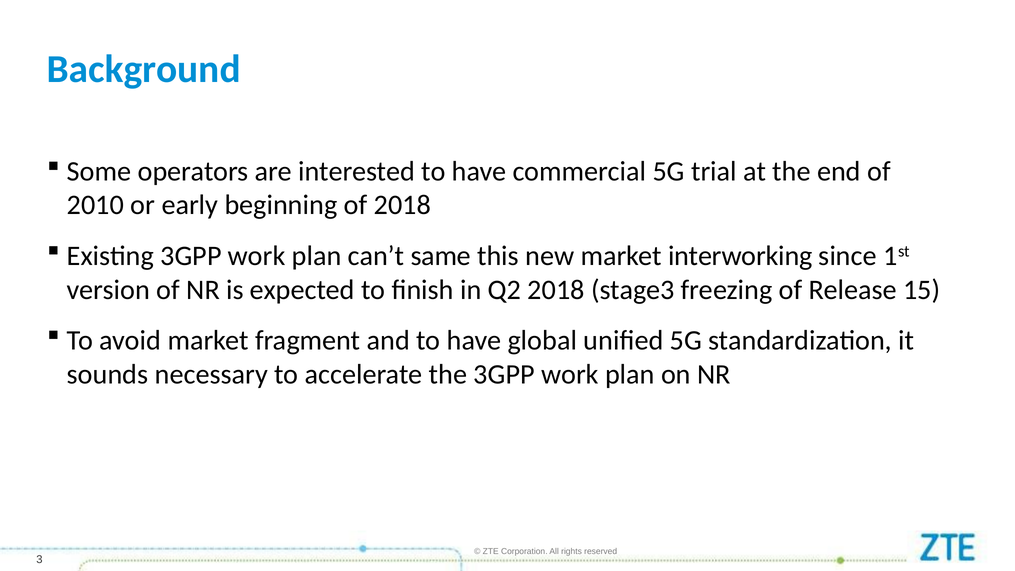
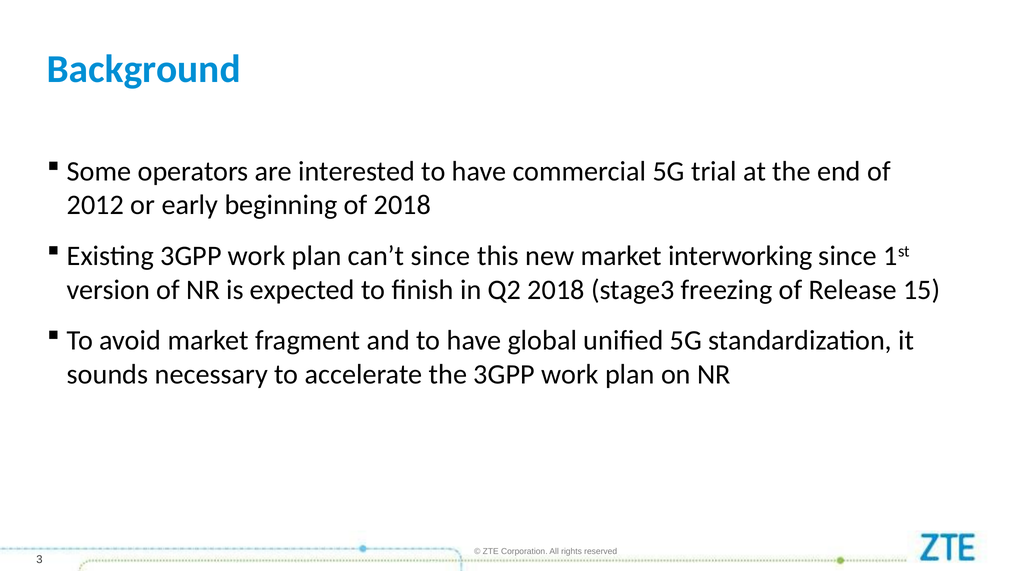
2010: 2010 -> 2012
can’t same: same -> since
